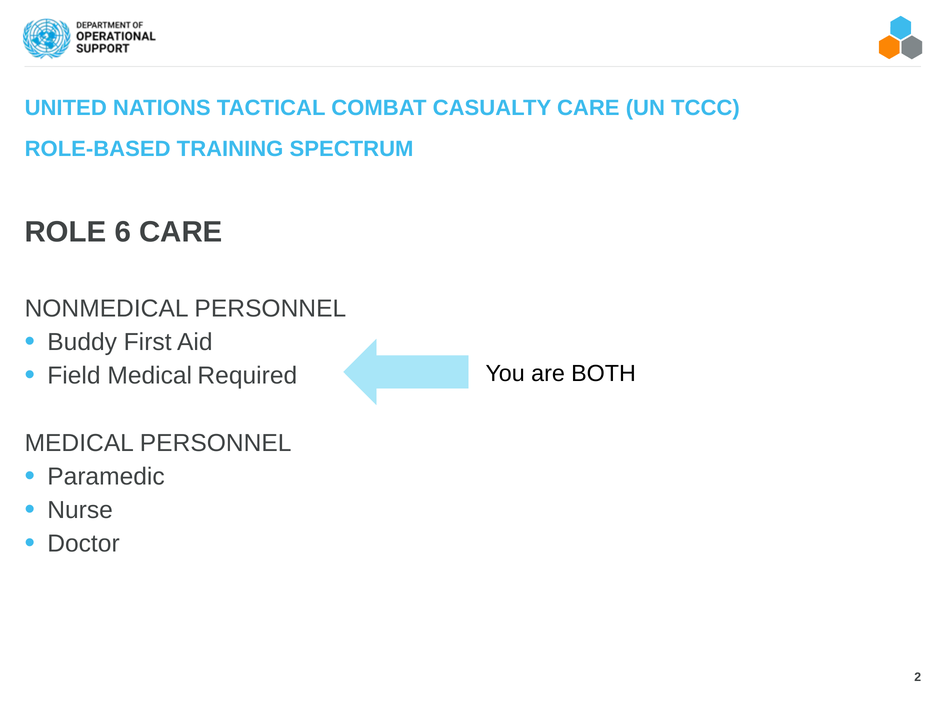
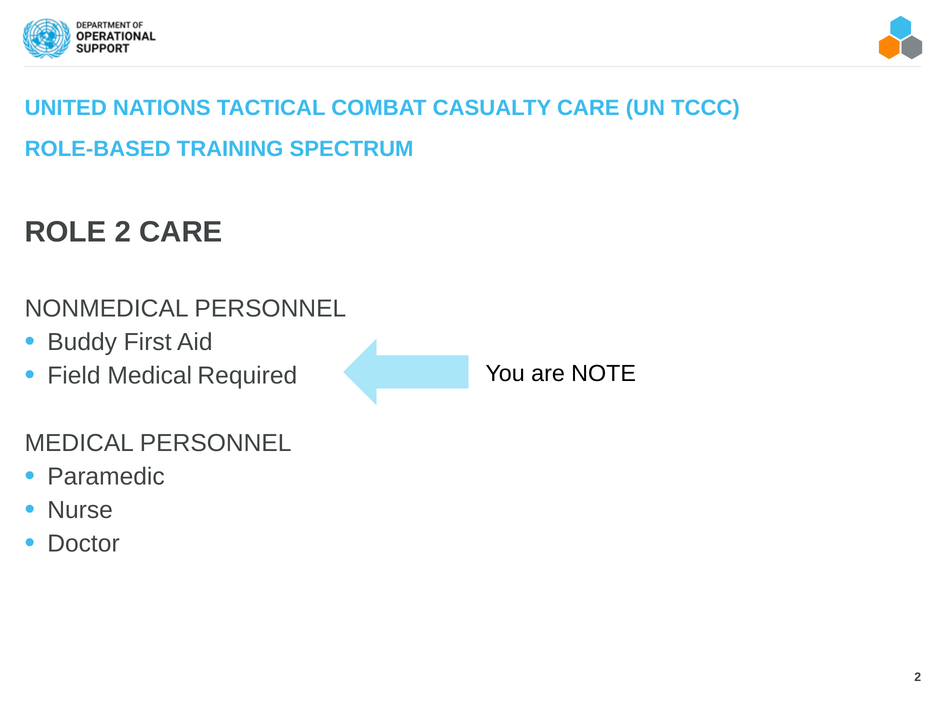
ROLE 6: 6 -> 2
BOTH: BOTH -> NOTE
